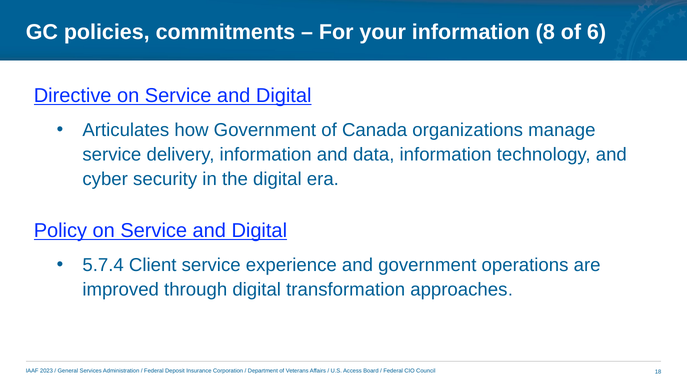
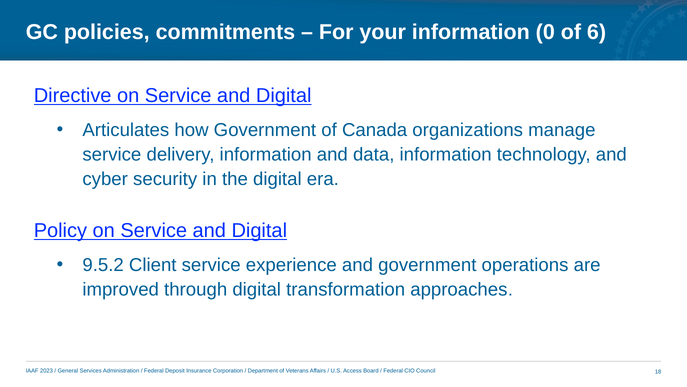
8: 8 -> 0
5.7.4: 5.7.4 -> 9.5.2
